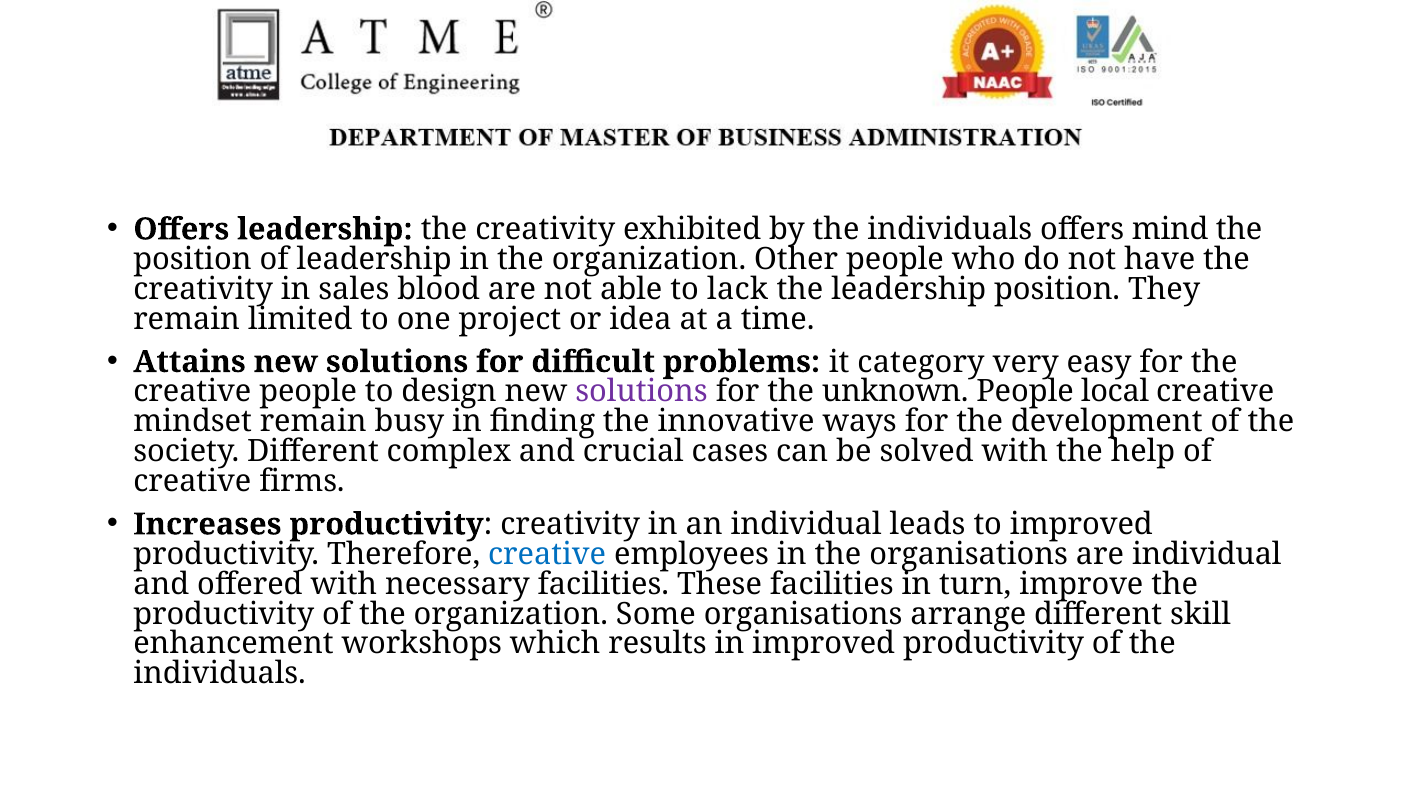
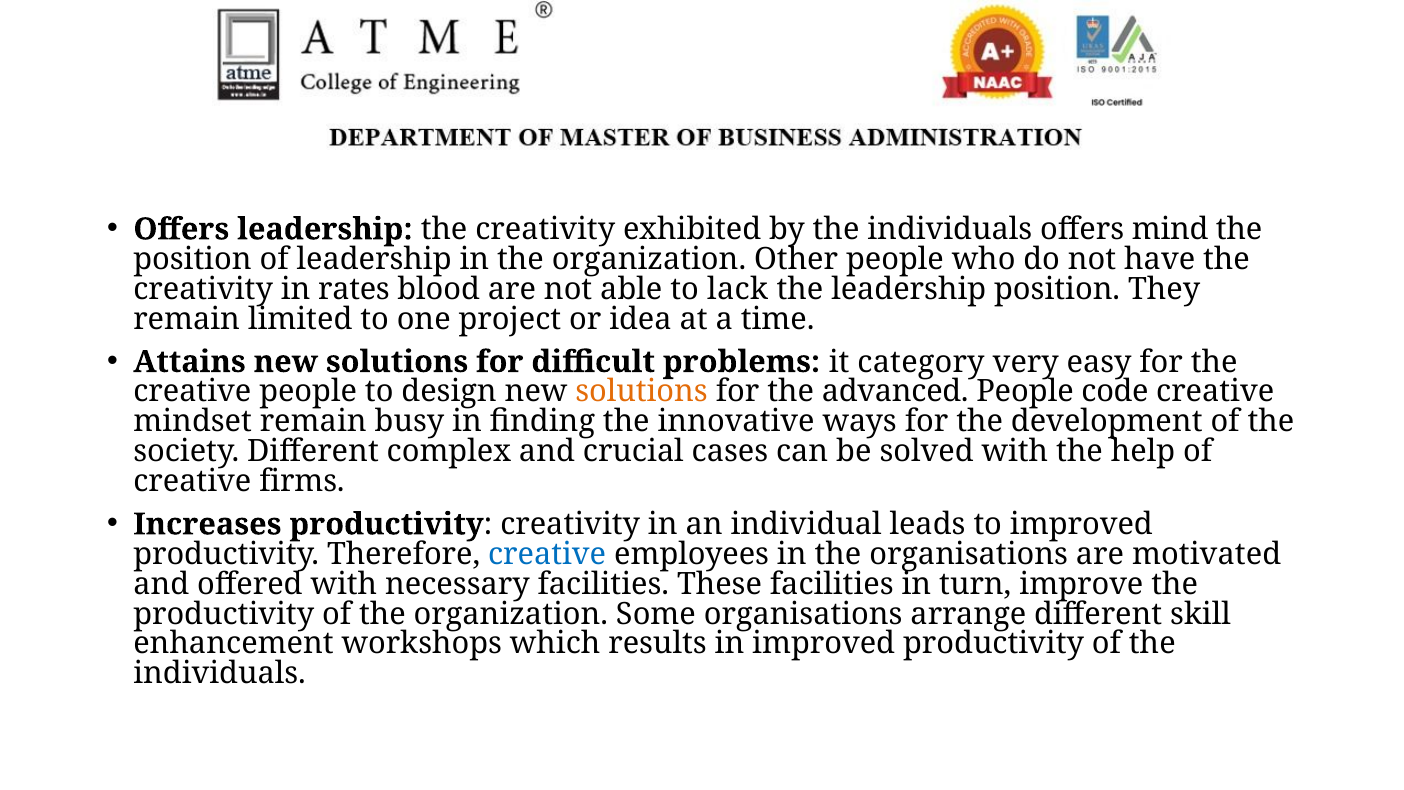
sales: sales -> rates
solutions at (642, 392) colour: purple -> orange
unknown: unknown -> advanced
local: local -> code
are individual: individual -> motivated
